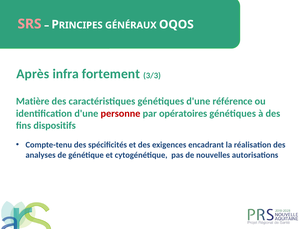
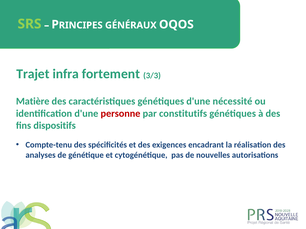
SRS colour: pink -> light green
Après: Après -> Trajet
référence: référence -> nécessité
opératoires: opératoires -> constitutifs
